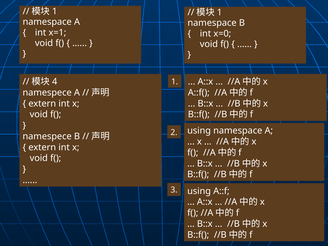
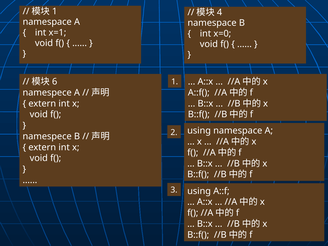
1 at (220, 12): 1 -> 4
4: 4 -> 6
